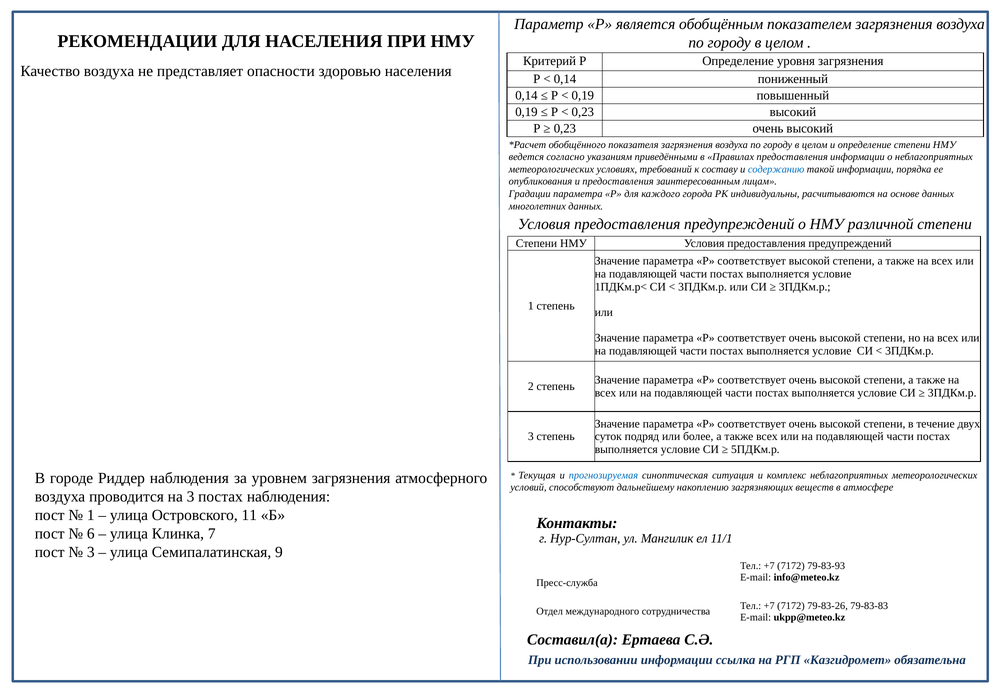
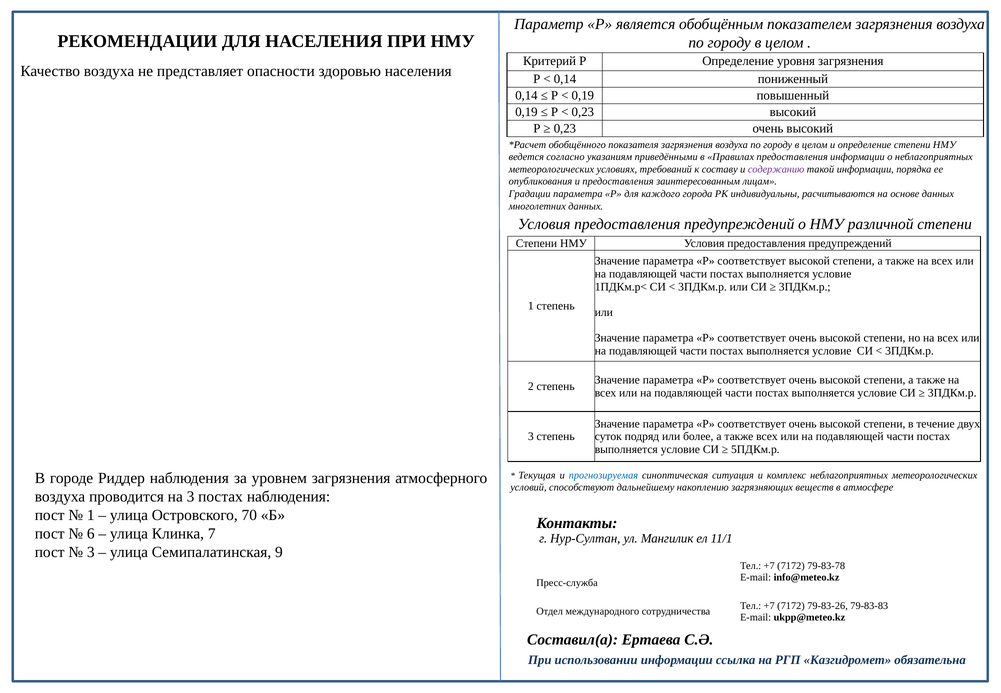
содержанию colour: blue -> purple
11: 11 -> 70
79-83-93: 79-83-93 -> 79-83-78
